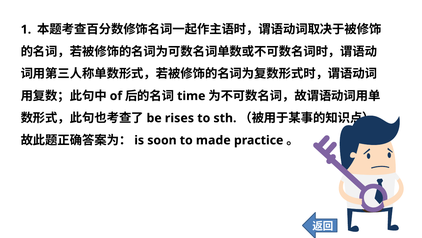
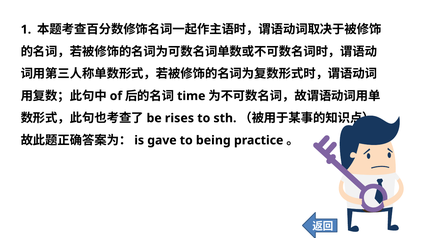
soon: soon -> gave
made: made -> being
